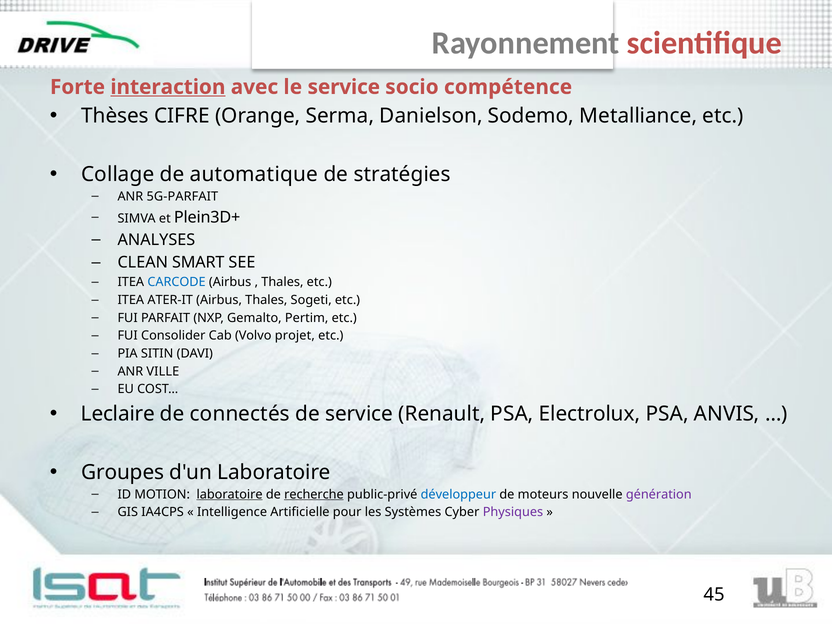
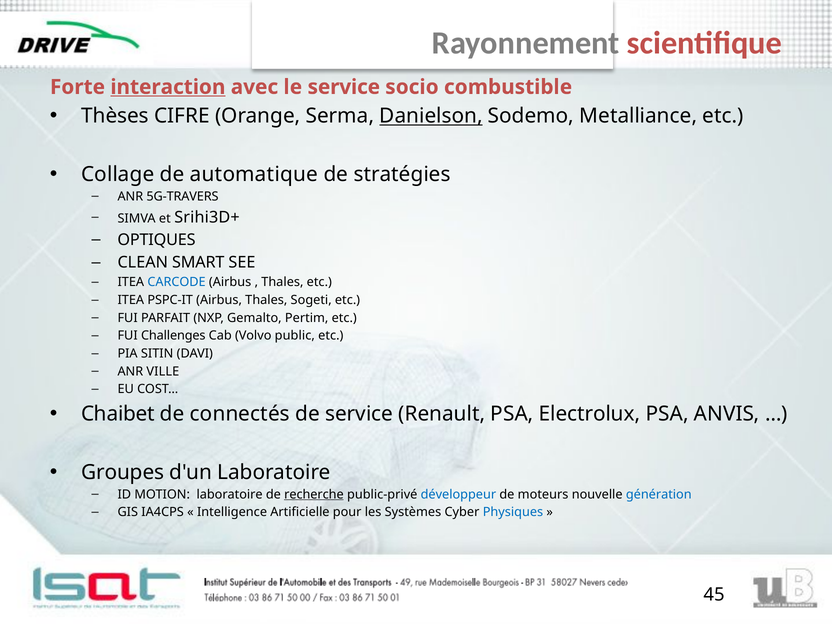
compétence: compétence -> combustible
Danielson underline: none -> present
5G-PARFAIT: 5G-PARFAIT -> 5G-TRAVERS
Plein3D+: Plein3D+ -> Srihi3D+
ANALYSES: ANALYSES -> OPTIQUES
ATER-IT: ATER-IT -> PSPC-IT
Consolider: Consolider -> Challenges
projet: projet -> public
Leclaire: Leclaire -> Chaibet
laboratoire at (230, 494) underline: present -> none
génération colour: purple -> blue
Physiques colour: purple -> blue
